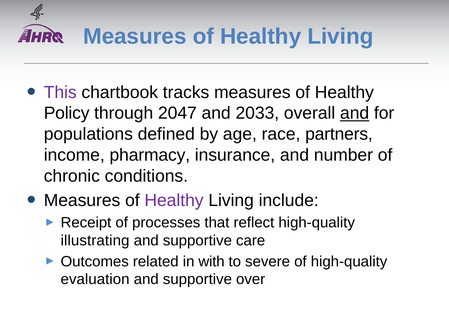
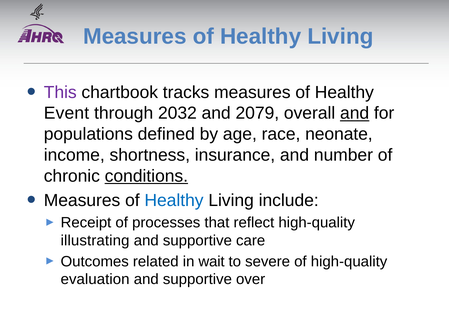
Policy: Policy -> Event
2047: 2047 -> 2032
2033: 2033 -> 2079
partners: partners -> neonate
pharmacy: pharmacy -> shortness
conditions underline: none -> present
Healthy at (174, 201) colour: purple -> blue
with: with -> wait
